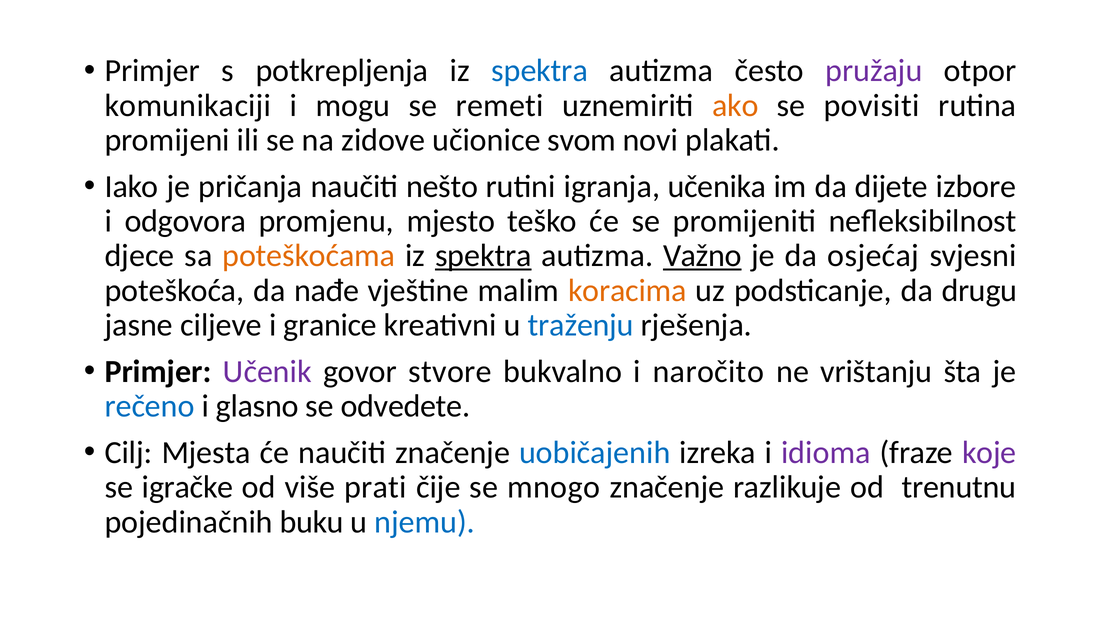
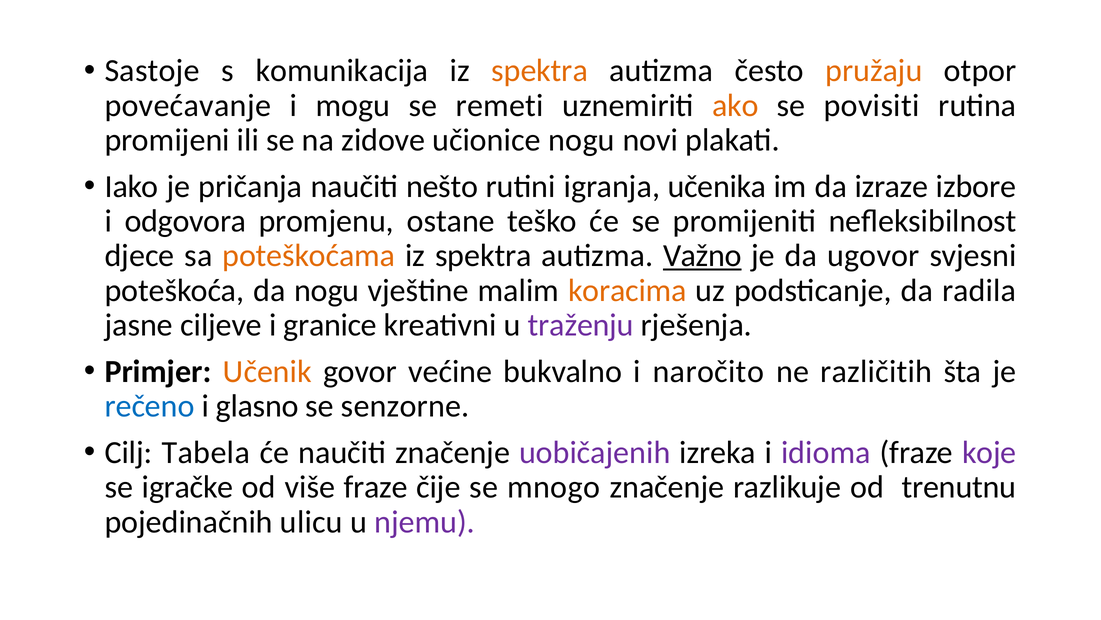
Primjer at (152, 71): Primjer -> Sastoje
potkrepljenja: potkrepljenja -> komunikacija
spektra at (540, 71) colour: blue -> orange
pružaju colour: purple -> orange
komunikaciji: komunikaciji -> povećavanje
učionice svom: svom -> nogu
dijete: dijete -> izraze
mjesto: mjesto -> ostane
spektra at (483, 256) underline: present -> none
osjećaj: osjećaj -> ugovor
da nađe: nađe -> nogu
drugu: drugu -> radila
traženju colour: blue -> purple
Učenik colour: purple -> orange
stvore: stvore -> većine
vrištanju: vrištanju -> različitih
odvedete: odvedete -> senzorne
Mjesta: Mjesta -> Tabela
uobičajenih colour: blue -> purple
više prati: prati -> fraze
buku: buku -> ulicu
njemu colour: blue -> purple
